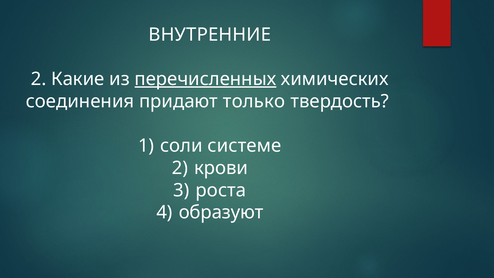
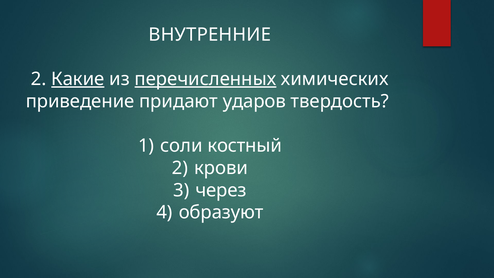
Какие underline: none -> present
соединения: соединения -> приведение
только: только -> ударов
системе: системе -> костный
роста: роста -> через
